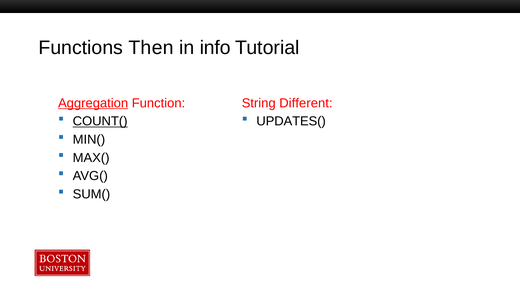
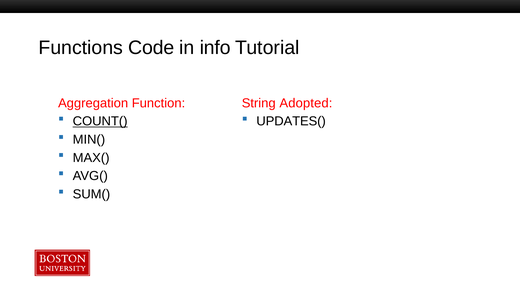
Then: Then -> Code
Aggregation underline: present -> none
Different: Different -> Adopted
